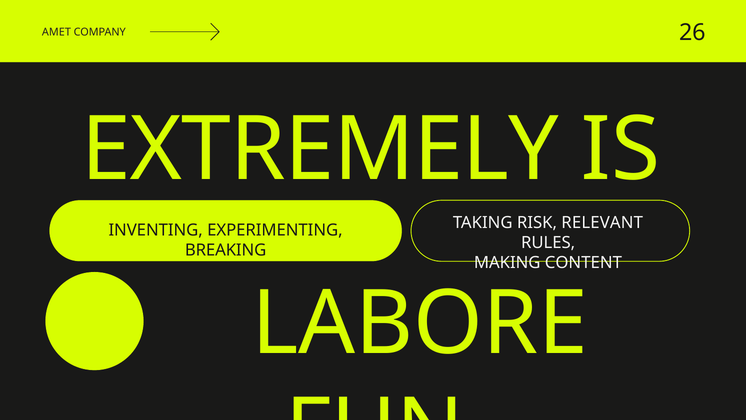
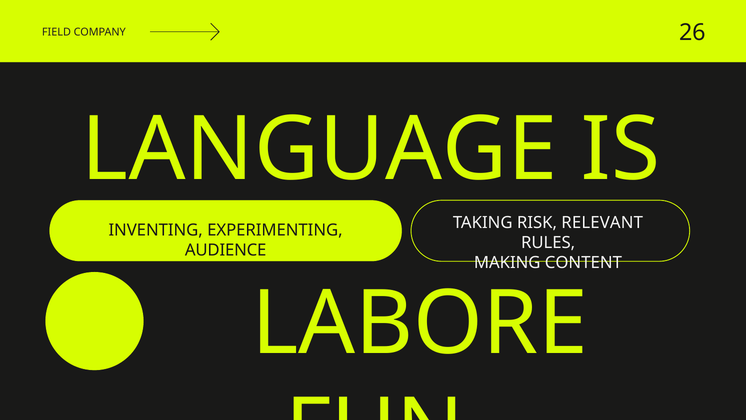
AMET: AMET -> FIELD
EXTREMELY: EXTREMELY -> LANGUAGE
BREAKING: BREAKING -> AUDIENCE
